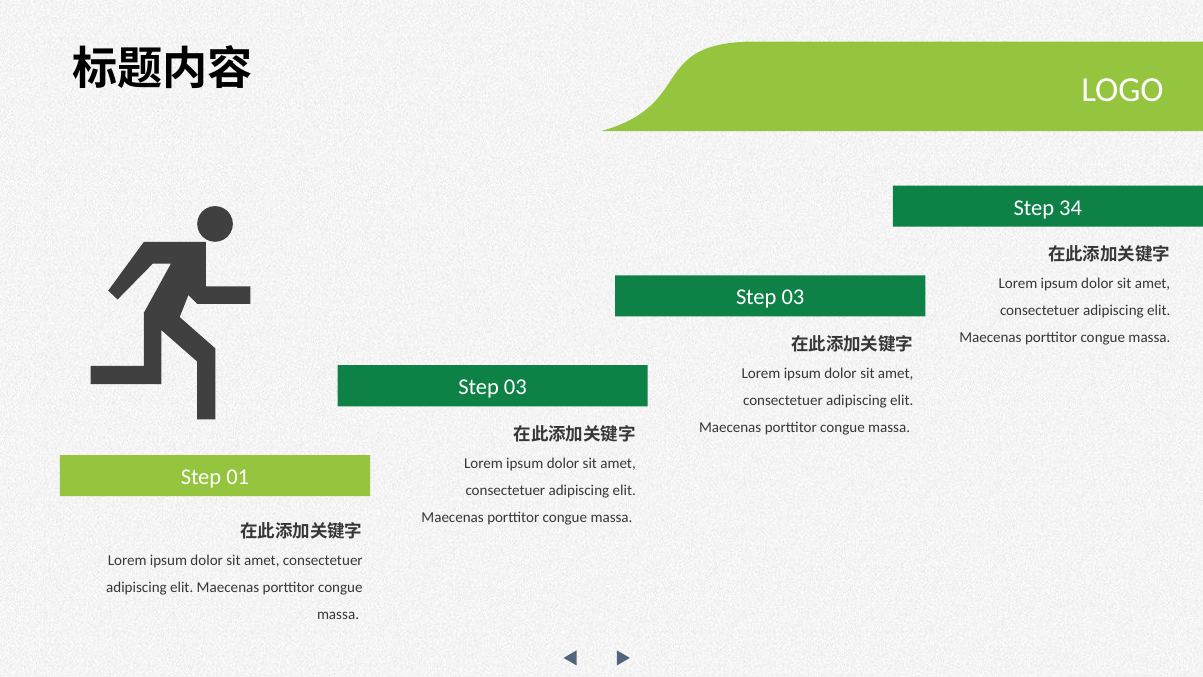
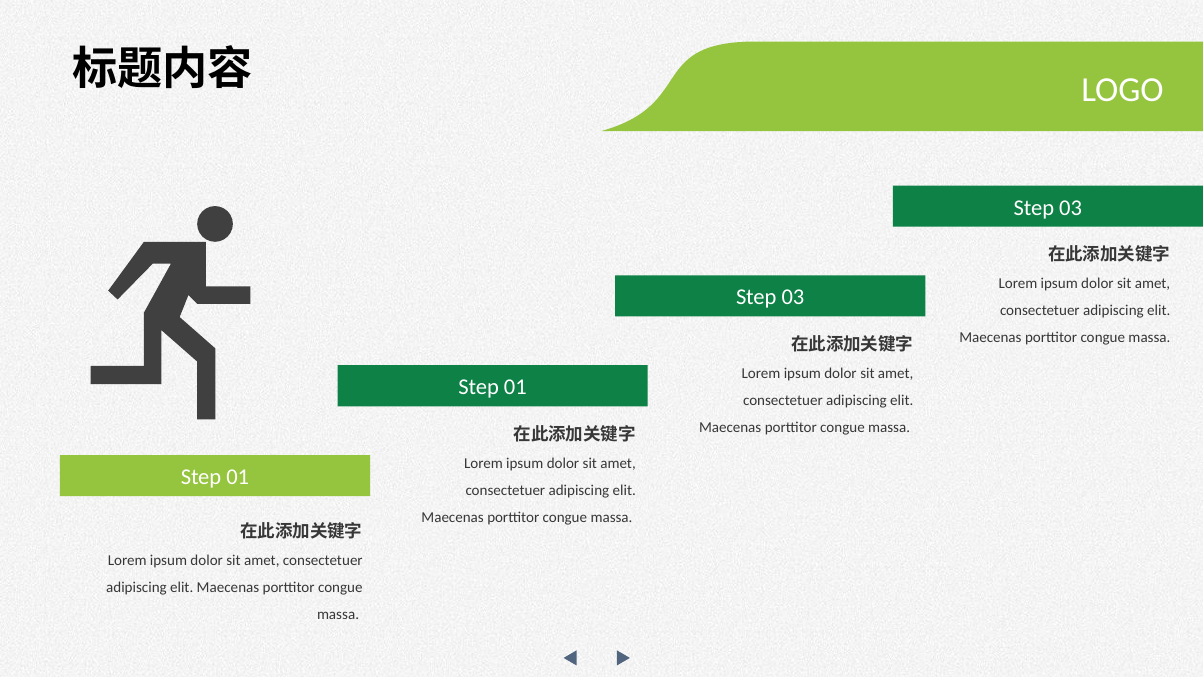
34 at (1071, 208): 34 -> 03
03 at (515, 387): 03 -> 01
